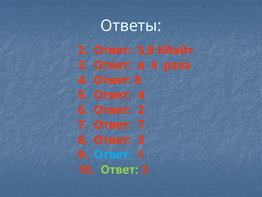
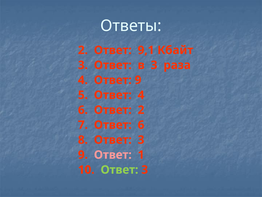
5,8: 5,8 -> 9,1
в 4: 4 -> 3
Ответ 8: 8 -> 9
Ответ 7: 7 -> 6
Ответ at (113, 154) colour: light blue -> pink
